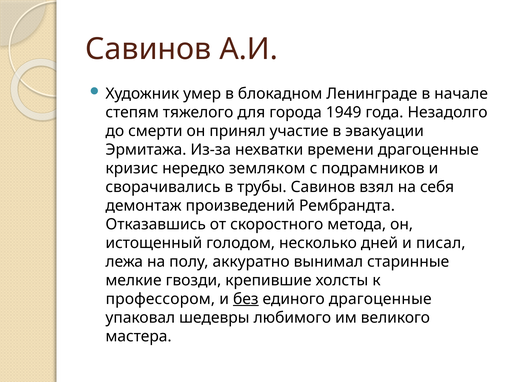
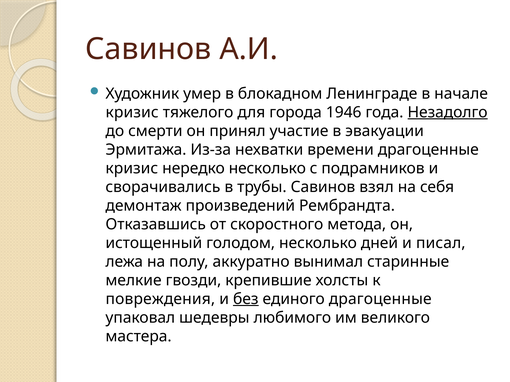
степям at (132, 112): степям -> кризис
1949: 1949 -> 1946
Незадолго underline: none -> present
нередко земляком: земляком -> несколько
профессором: профессором -> повреждения
